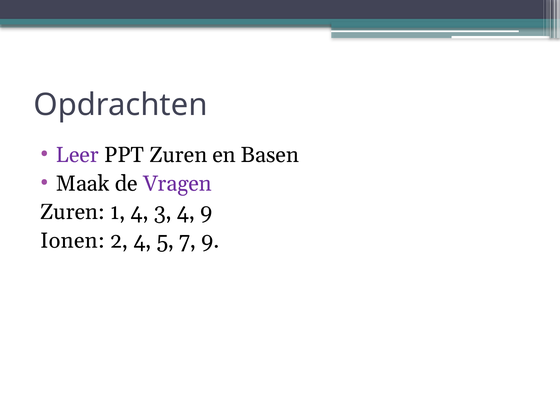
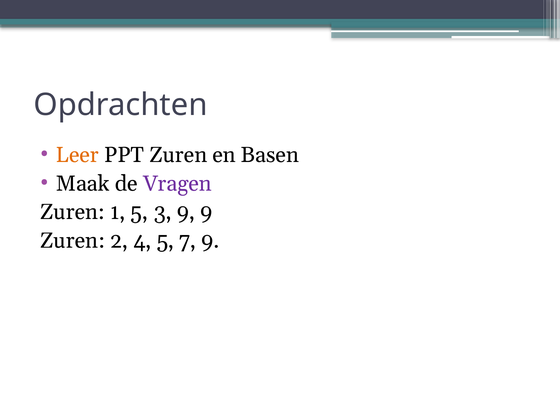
Leer colour: purple -> orange
1 4: 4 -> 5
3 4: 4 -> 9
Ionen at (72, 241): Ionen -> Zuren
